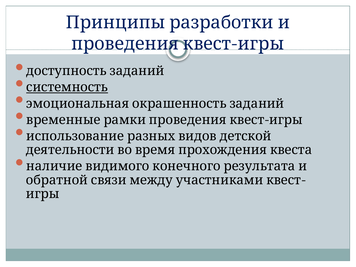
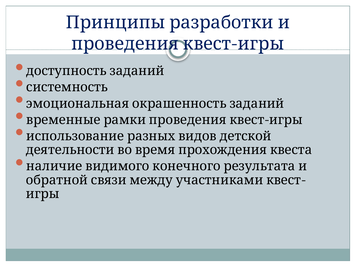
системность underline: present -> none
